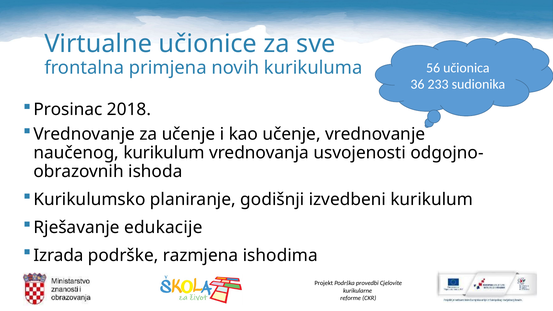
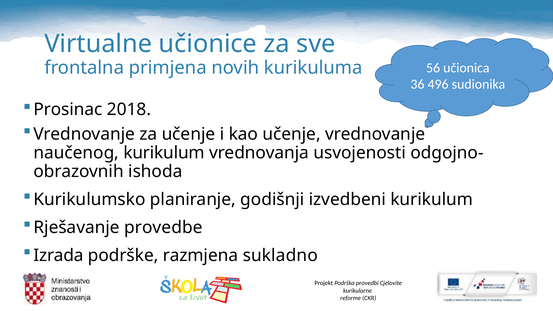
233: 233 -> 496
edukacije: edukacije -> provedbe
ishodima: ishodima -> sukladno
